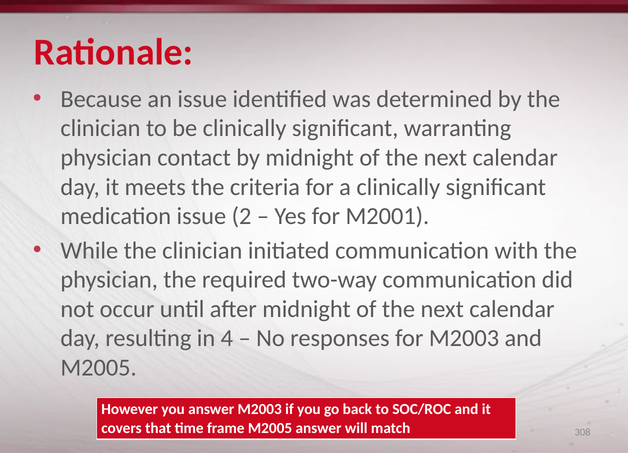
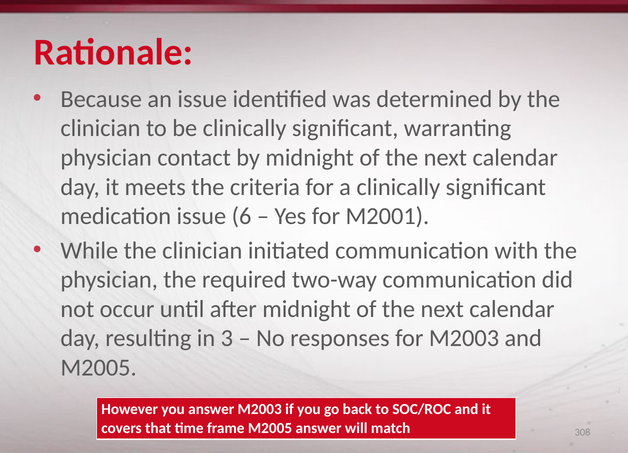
2: 2 -> 6
4: 4 -> 3
